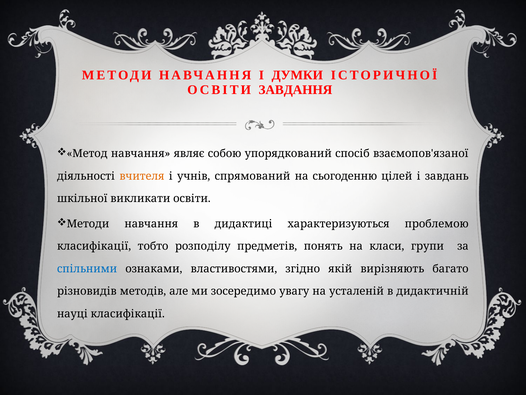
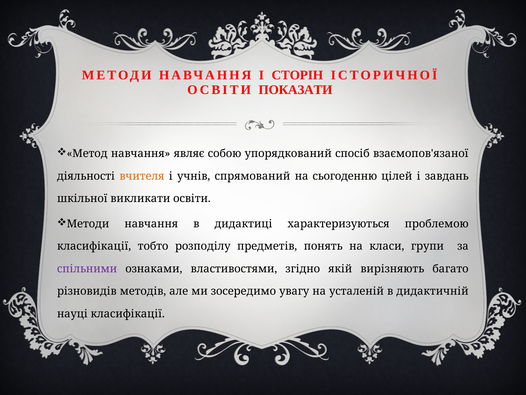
ДУМКИ: ДУМКИ -> СТОРІН
ЗАВДАННЯ: ЗАВДАННЯ -> ПОКАЗАТИ
спільними colour: blue -> purple
